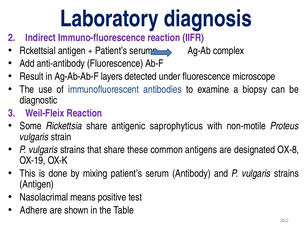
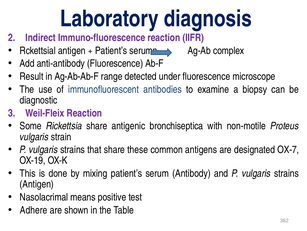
layers: layers -> range
saprophyticus: saprophyticus -> bronchiseptica
OX-8: OX-8 -> OX-7
